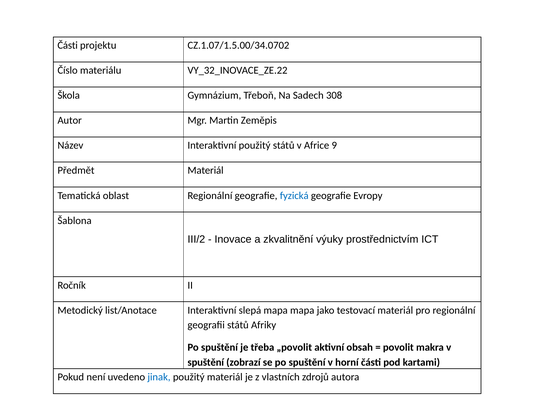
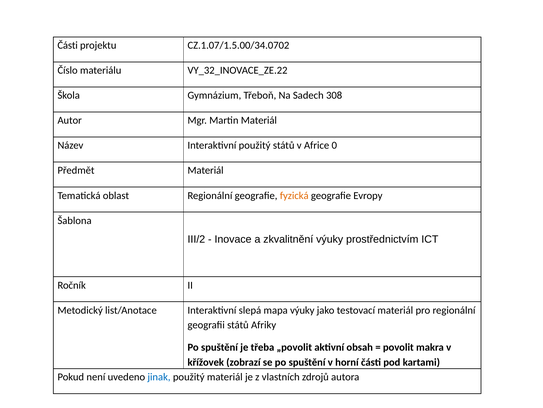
Martin Zeměpis: Zeměpis -> Materiál
9: 9 -> 0
fyzická colour: blue -> orange
mapa mapa: mapa -> výuky
spuštění at (206, 362): spuštění -> křížovek
